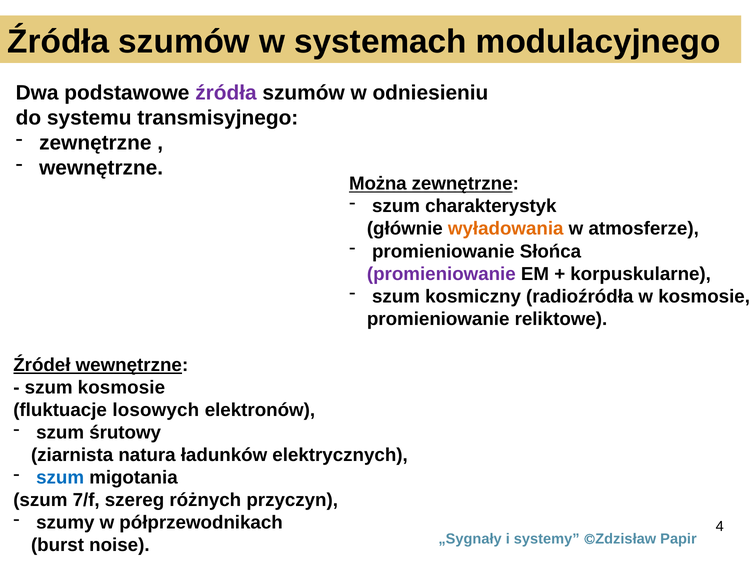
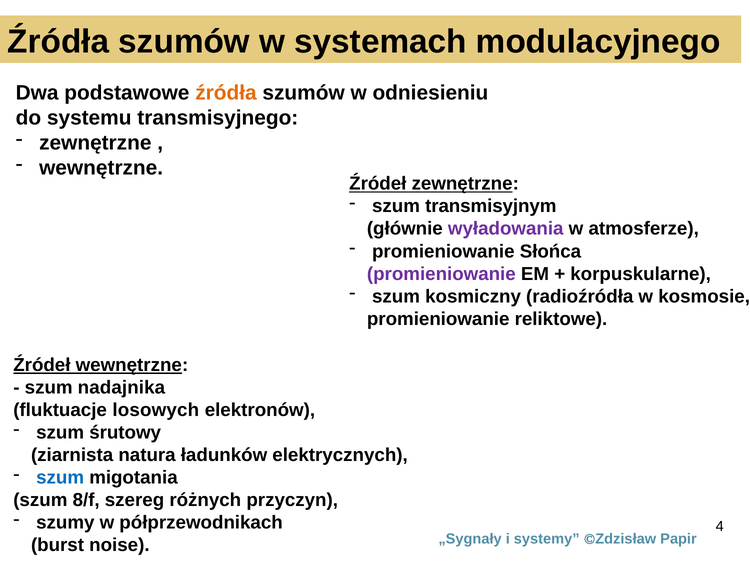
źródła at (226, 93) colour: purple -> orange
Można at (378, 184): Można -> Źródeł
charakterystyk: charakterystyk -> transmisyjnym
wyładowania colour: orange -> purple
szum kosmosie: kosmosie -> nadajnika
7/f: 7/f -> 8/f
